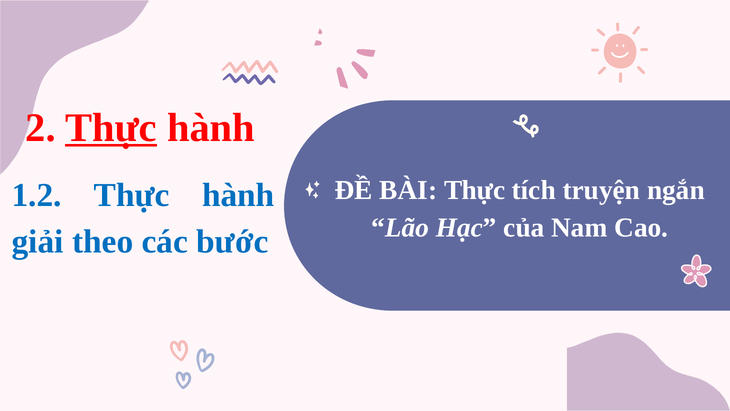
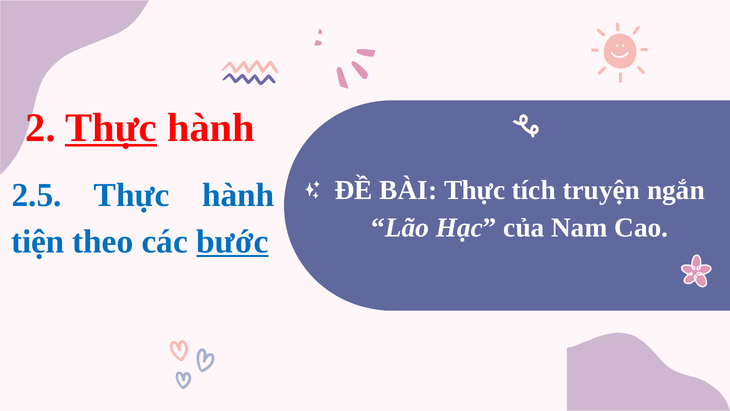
1.2: 1.2 -> 2.5
giải: giải -> tiện
bước underline: none -> present
